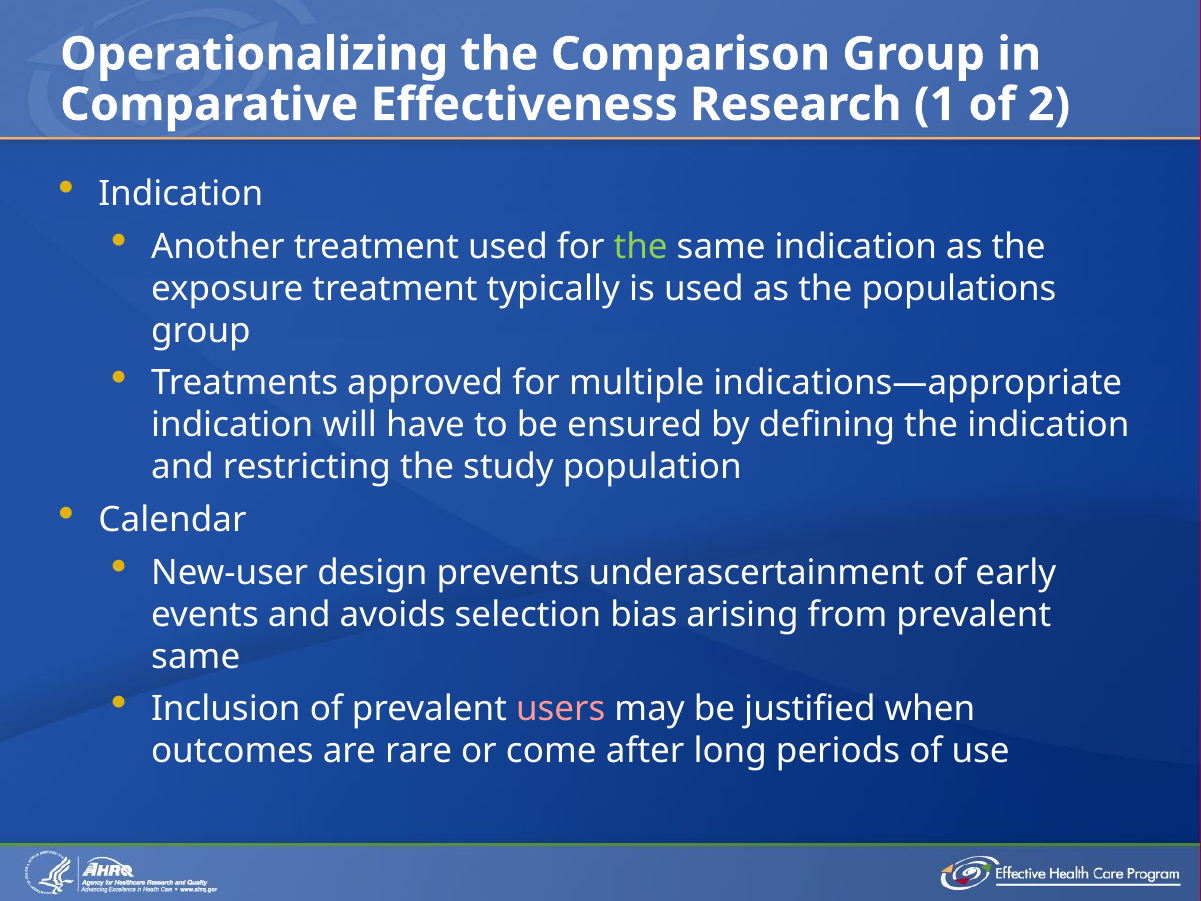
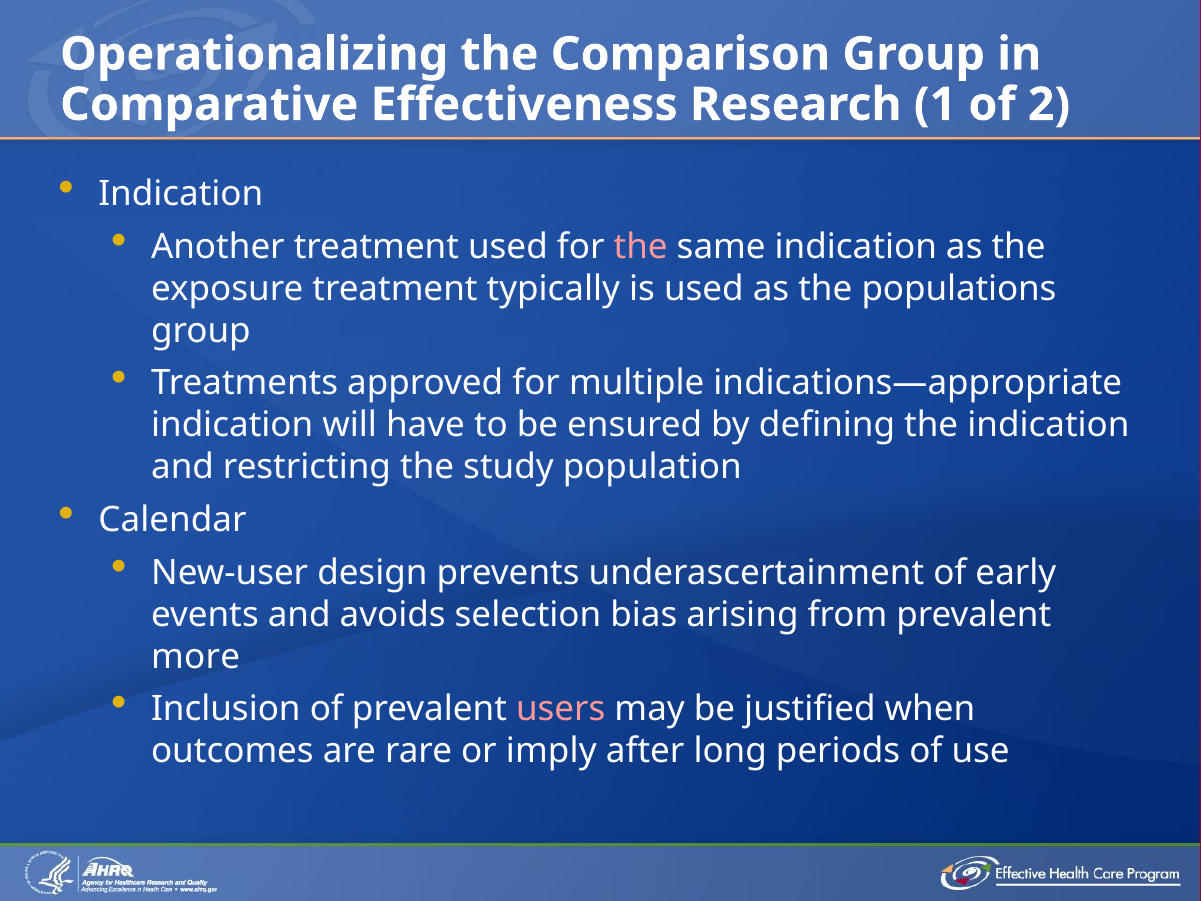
the at (641, 247) colour: light green -> pink
same at (196, 656): same -> more
come: come -> imply
